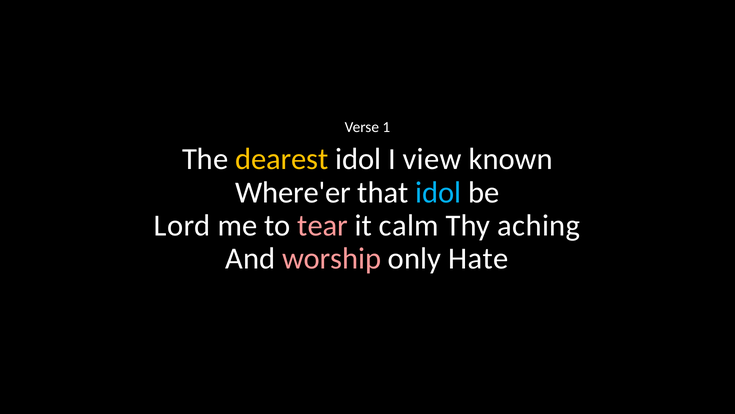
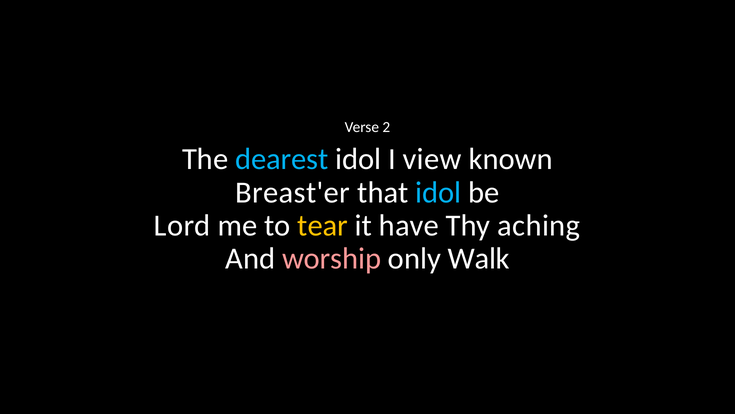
1: 1 -> 2
dearest colour: yellow -> light blue
Where'er: Where'er -> Breast'er
tear colour: pink -> yellow
calm: calm -> have
Hate: Hate -> Walk
